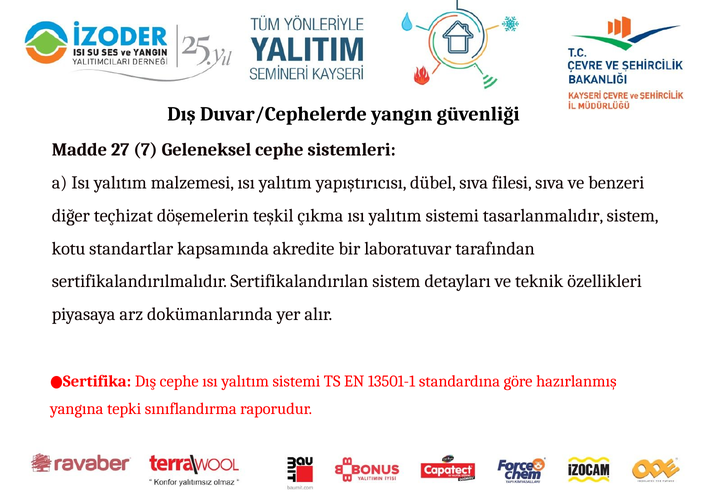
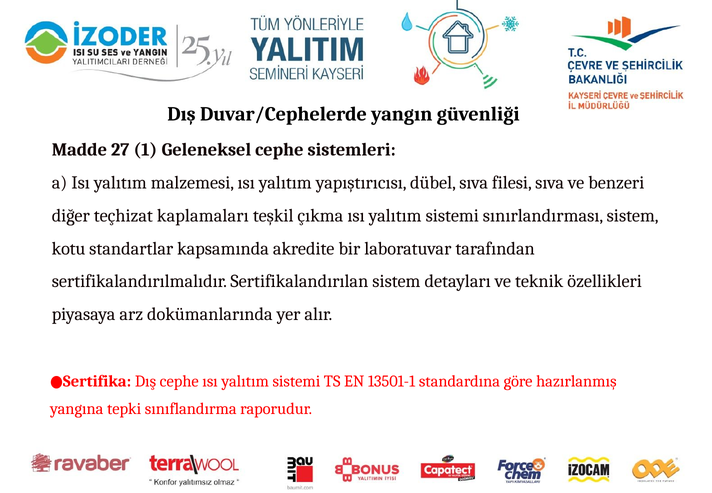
7: 7 -> 1
döşemelerin: döşemelerin -> kaplamaları
tasarlanmalıdır: tasarlanmalıdır -> sınırlandırması
